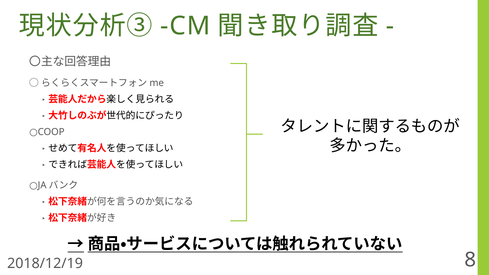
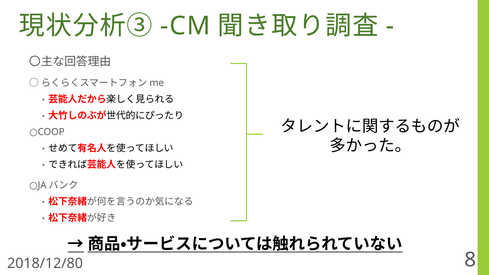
2018/12/19: 2018/12/19 -> 2018/12/80
